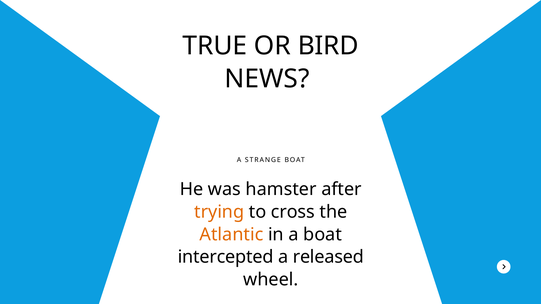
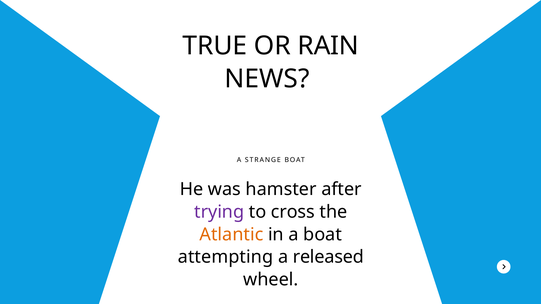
BIRD: BIRD -> RAIN
trying colour: orange -> purple
intercepted: intercepted -> attempting
